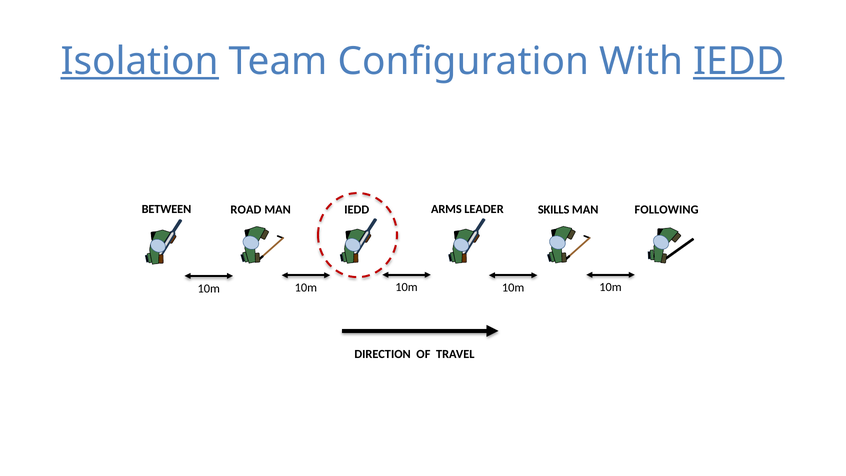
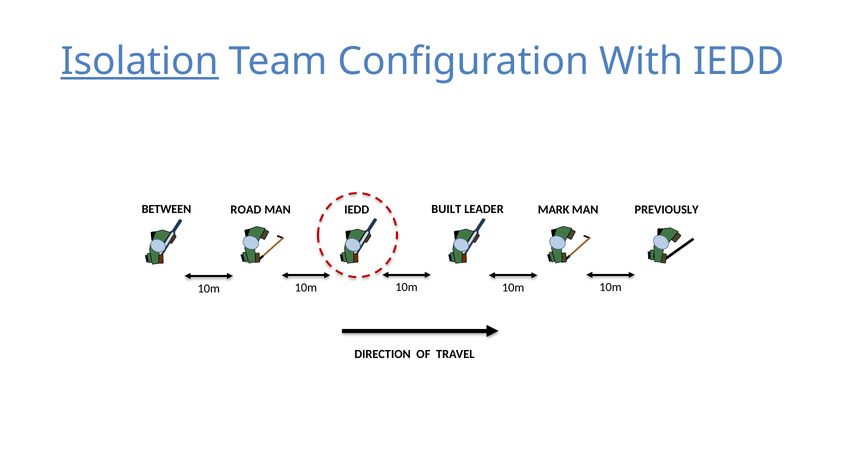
IEDD at (739, 61) underline: present -> none
ARMS: ARMS -> BUILT
SKILLS: SKILLS -> MARK
FOLLOWING: FOLLOWING -> PREVIOUSLY
